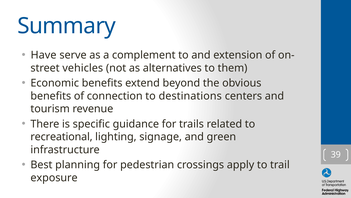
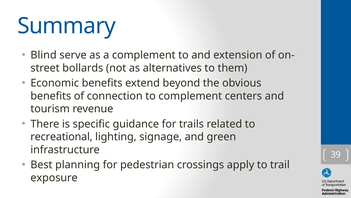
Have: Have -> Blind
vehicles: vehicles -> bollards
to destinations: destinations -> complement
